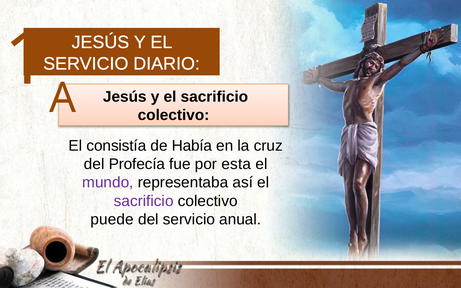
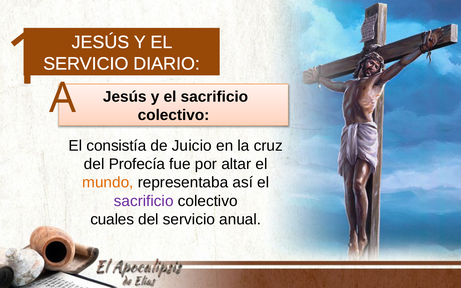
Había: Había -> Juicio
esta: esta -> altar
mundo colour: purple -> orange
puede: puede -> cuales
